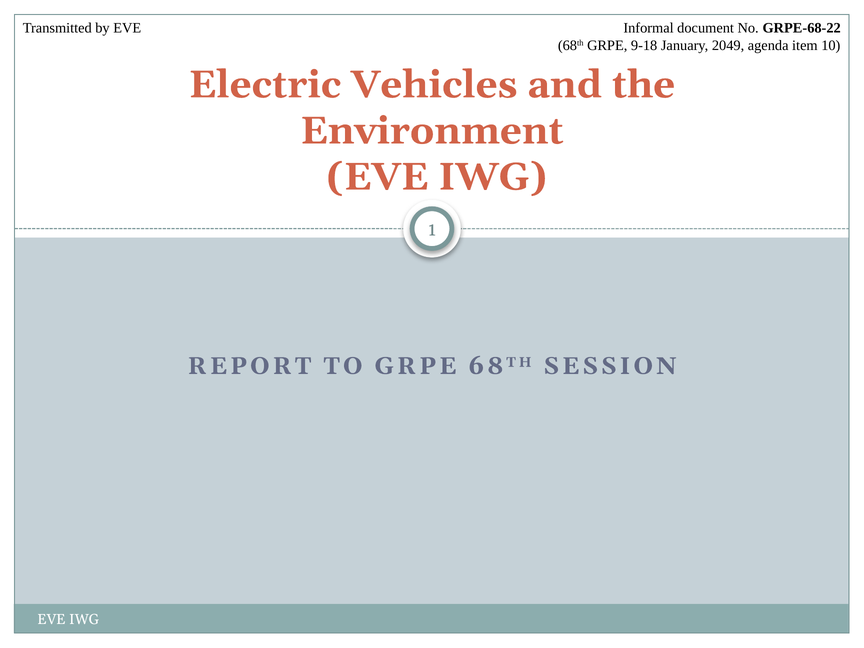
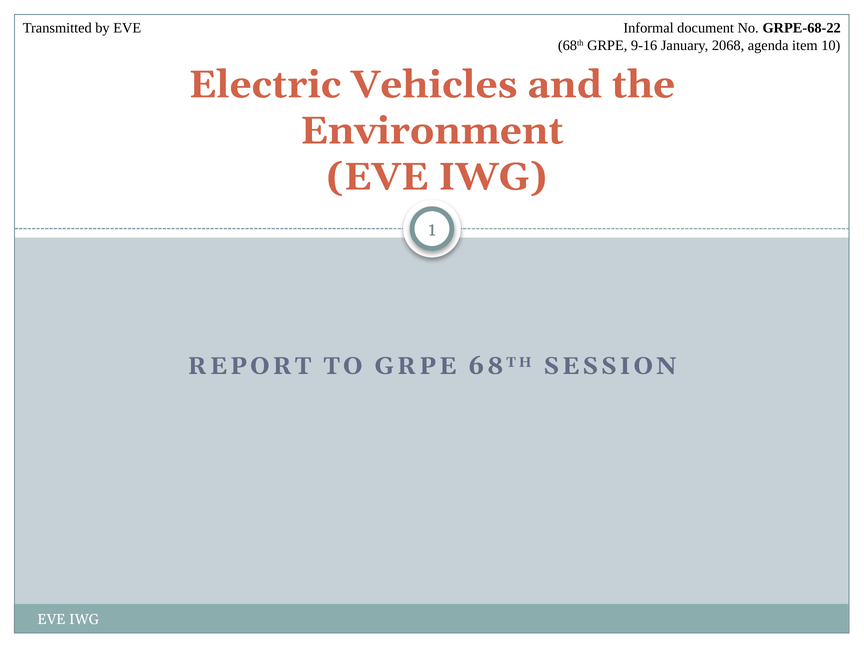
9-18: 9-18 -> 9-16
2049: 2049 -> 2068
